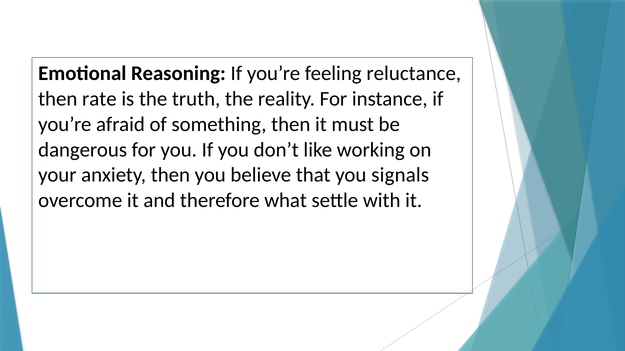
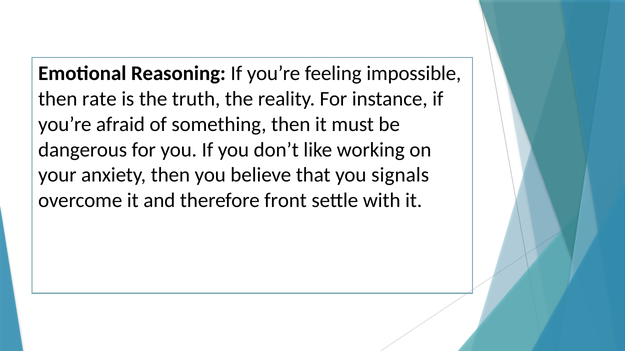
reluctance: reluctance -> impossible
what: what -> front
